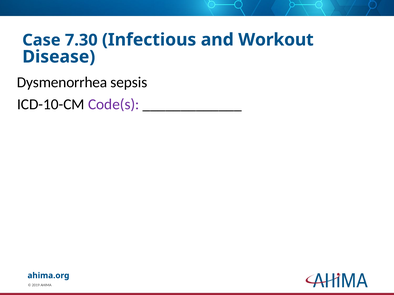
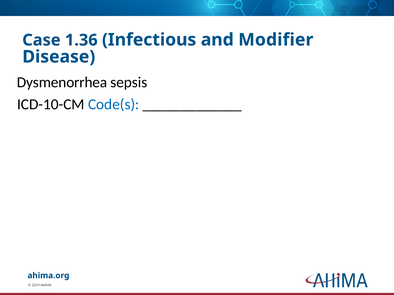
7.30: 7.30 -> 1.36
Workout: Workout -> Modifier
Code(s colour: purple -> blue
